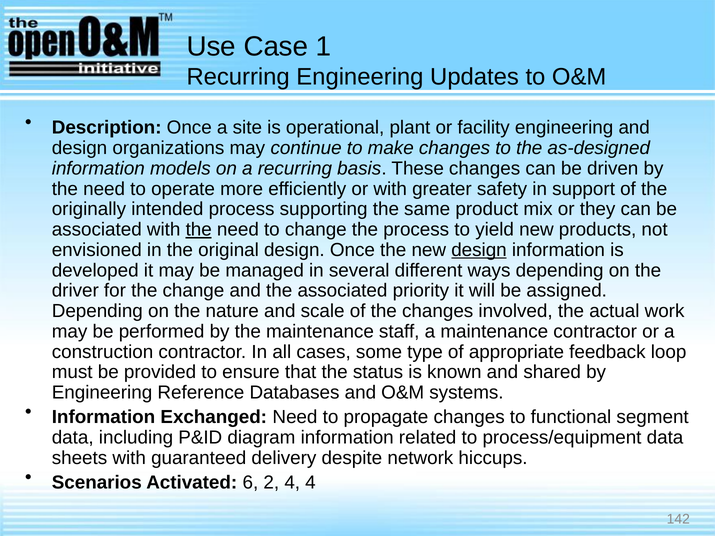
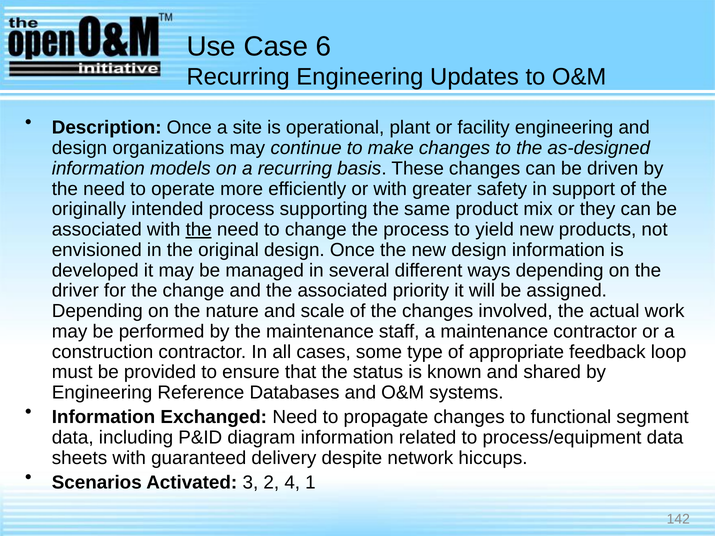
1: 1 -> 6
design at (479, 250) underline: present -> none
6: 6 -> 3
4 4: 4 -> 1
